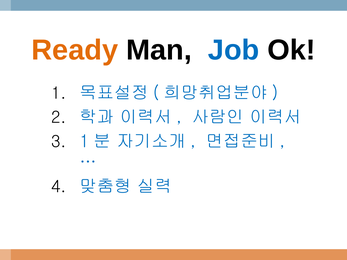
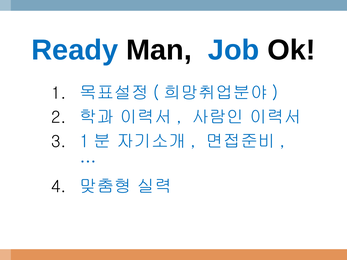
Ready colour: orange -> blue
